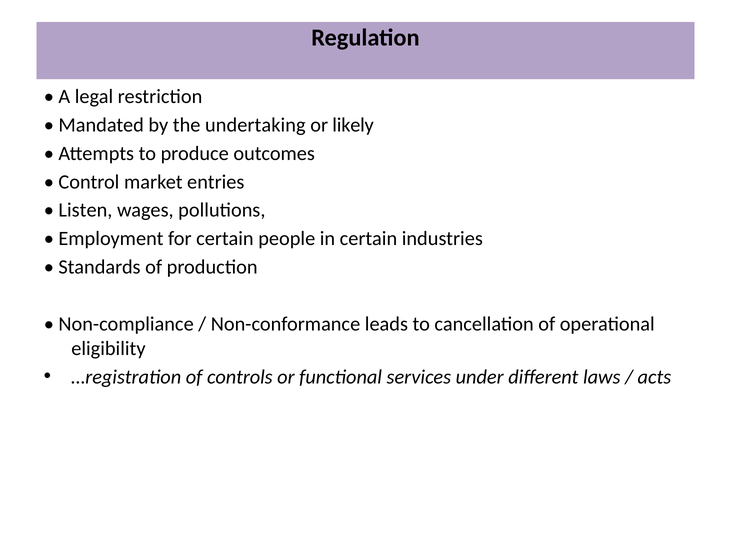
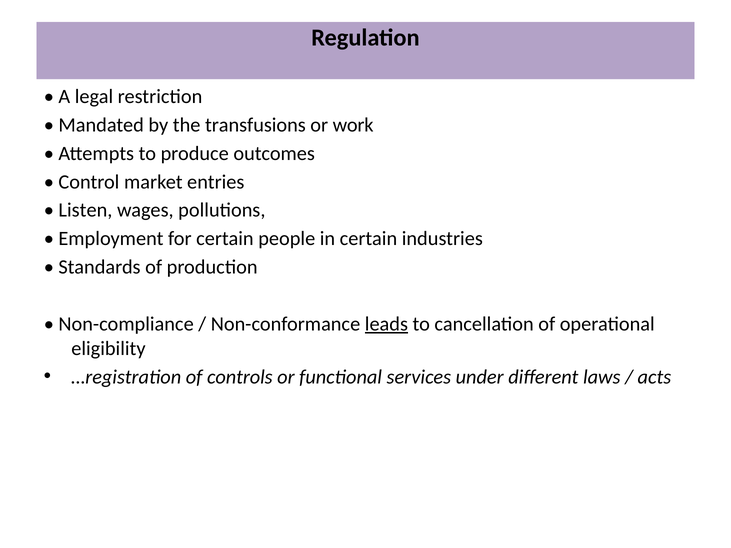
undertaking: undertaking -> transfusions
likely: likely -> work
leads underline: none -> present
